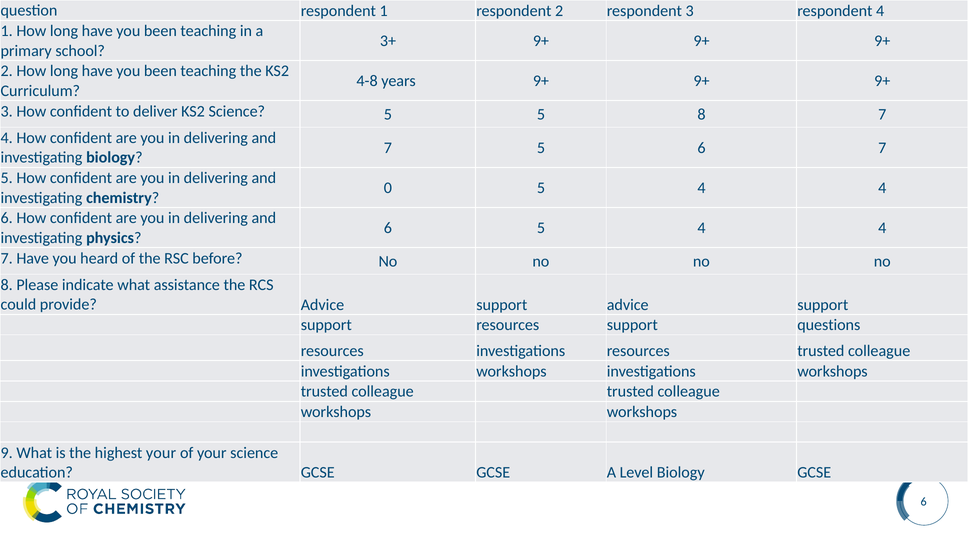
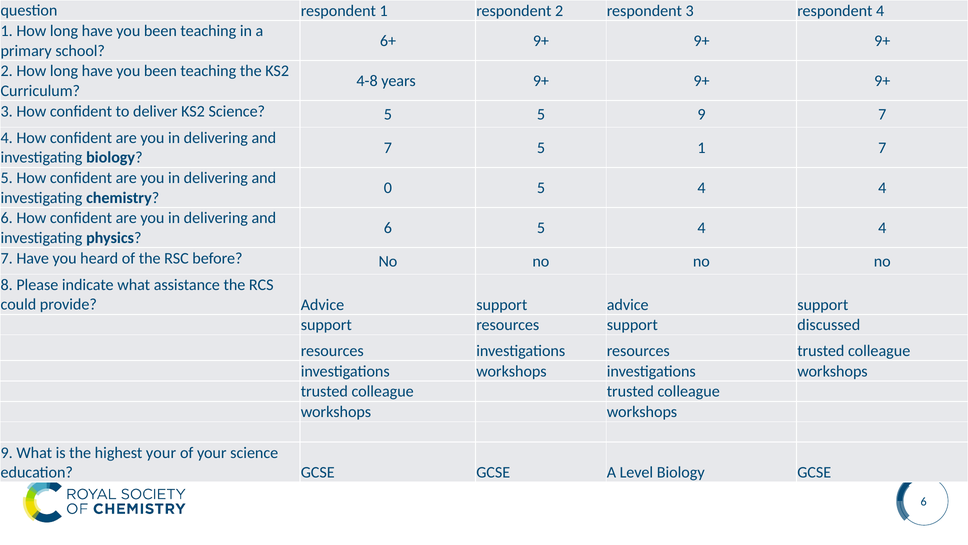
3+: 3+ -> 6+
5 8: 8 -> 9
5 6: 6 -> 1
questions: questions -> discussed
